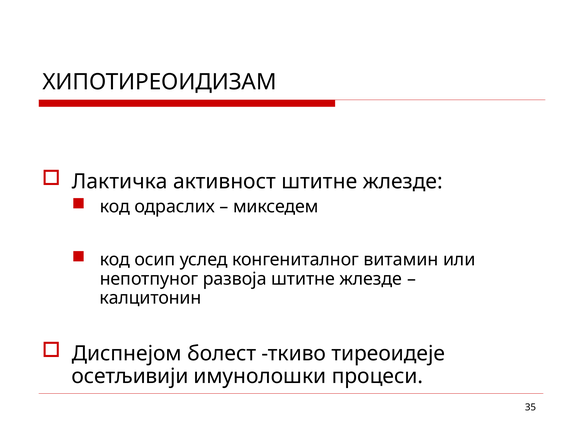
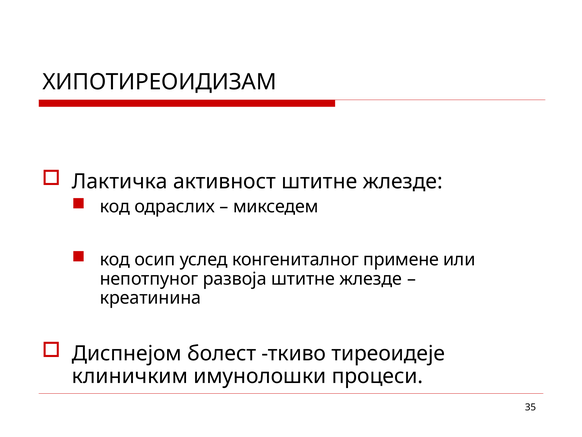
витамин: витамин -> примене
калцитонин: калцитонин -> креатинина
осетљивији: осетљивији -> клиничким
